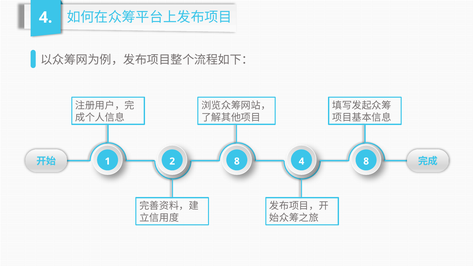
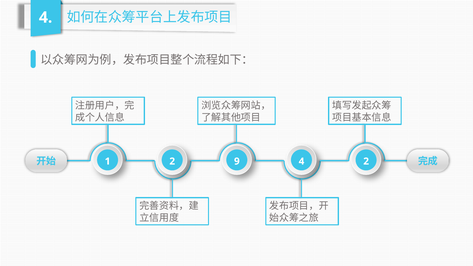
2 8: 8 -> 9
4 8: 8 -> 2
